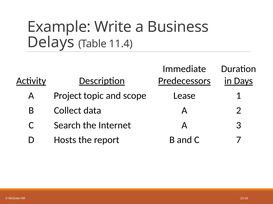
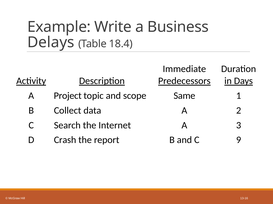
11.4: 11.4 -> 18.4
Lease: Lease -> Same
Hosts: Hosts -> Crash
7: 7 -> 9
